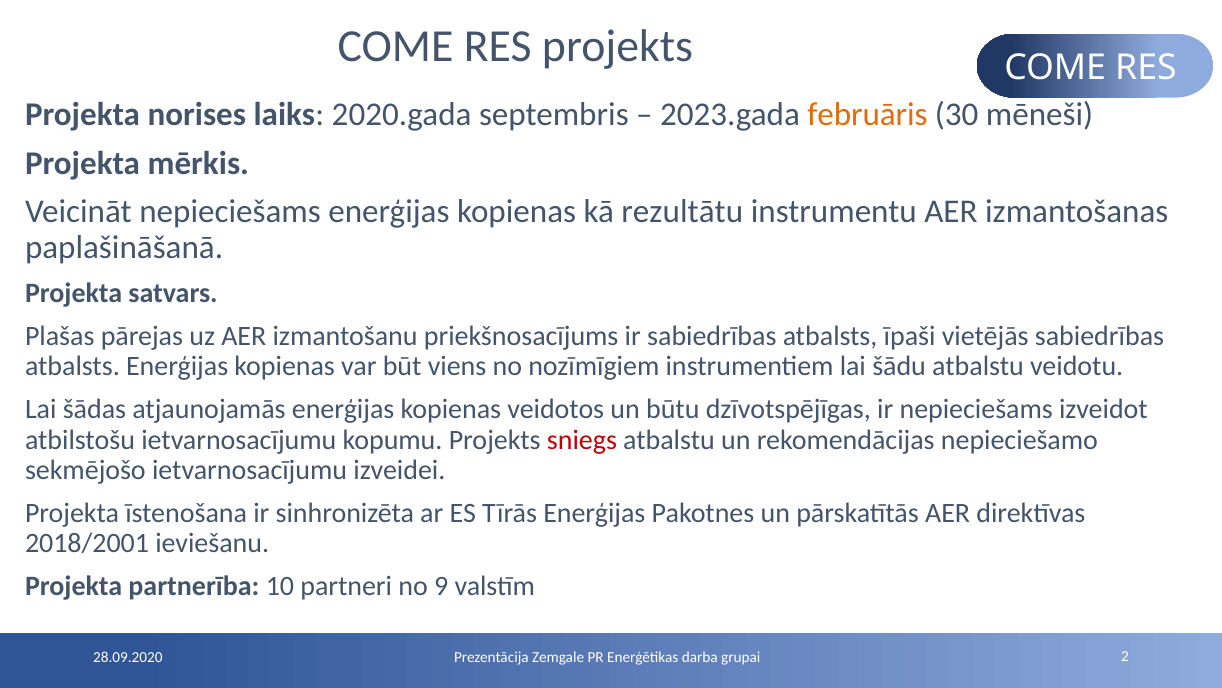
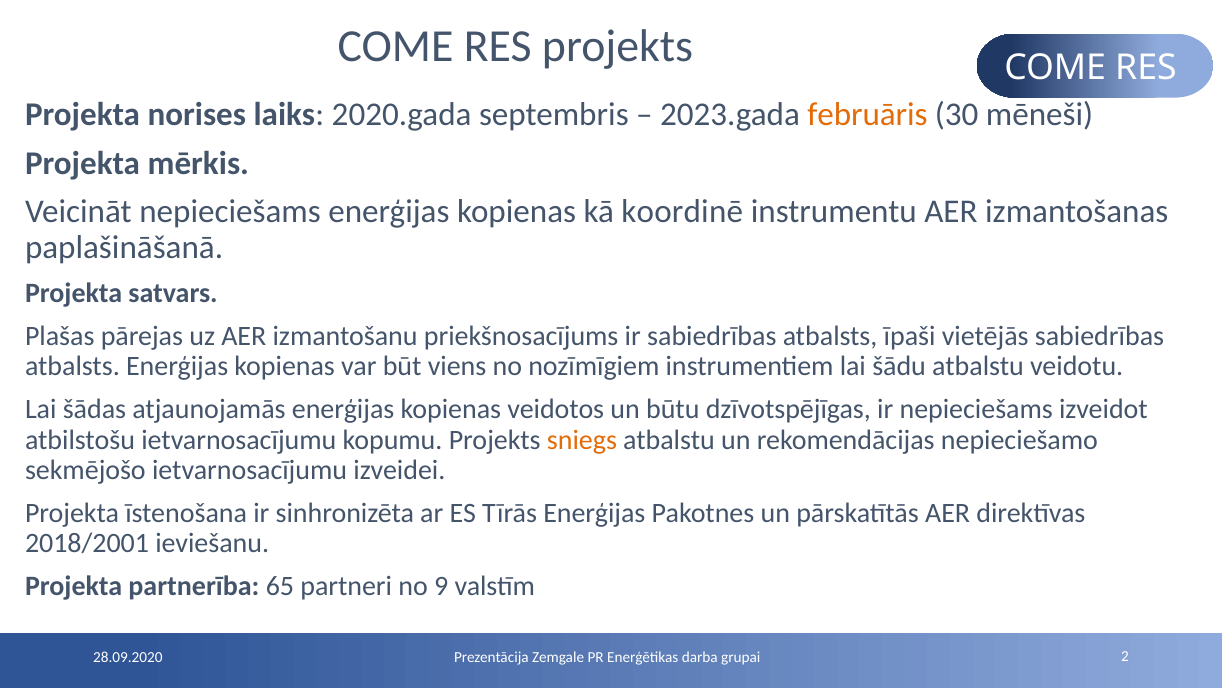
rezultātu: rezultātu -> koordinē
sniegs colour: red -> orange
10: 10 -> 65
